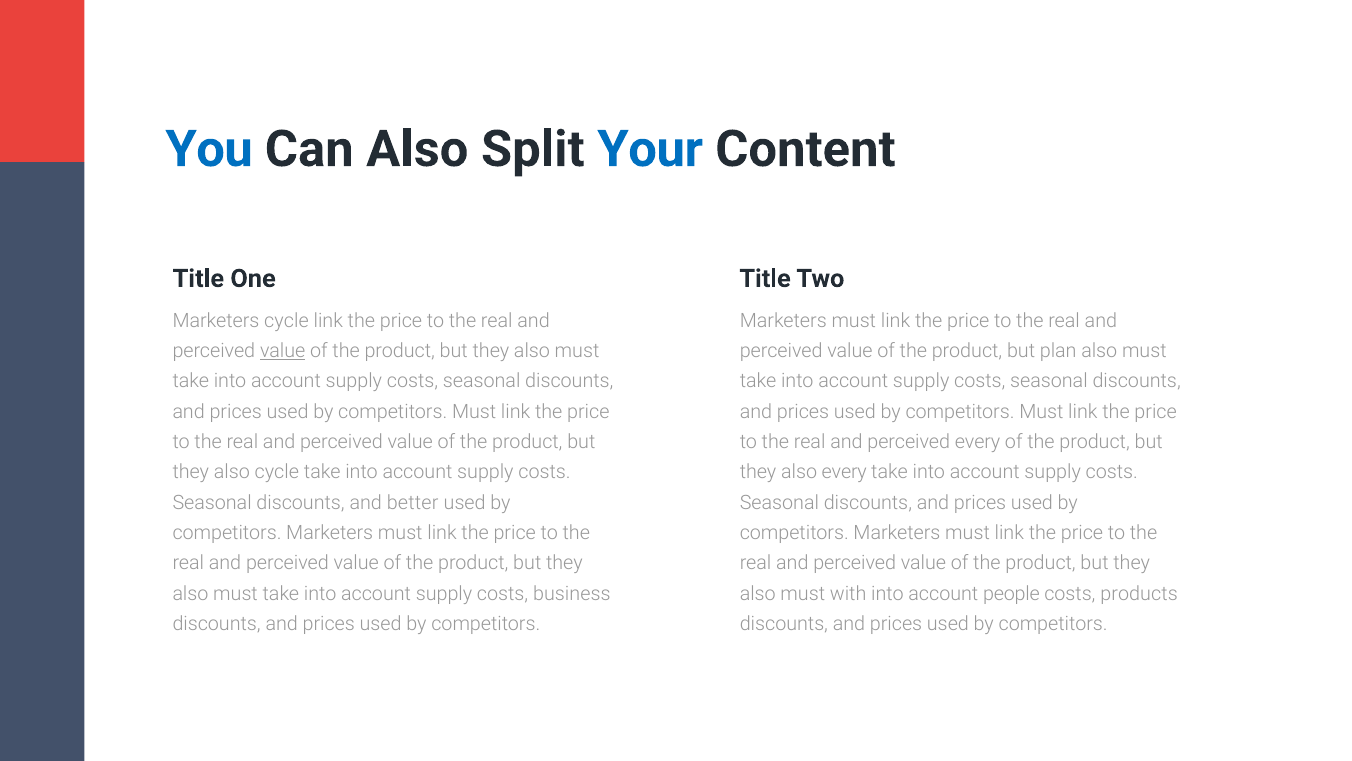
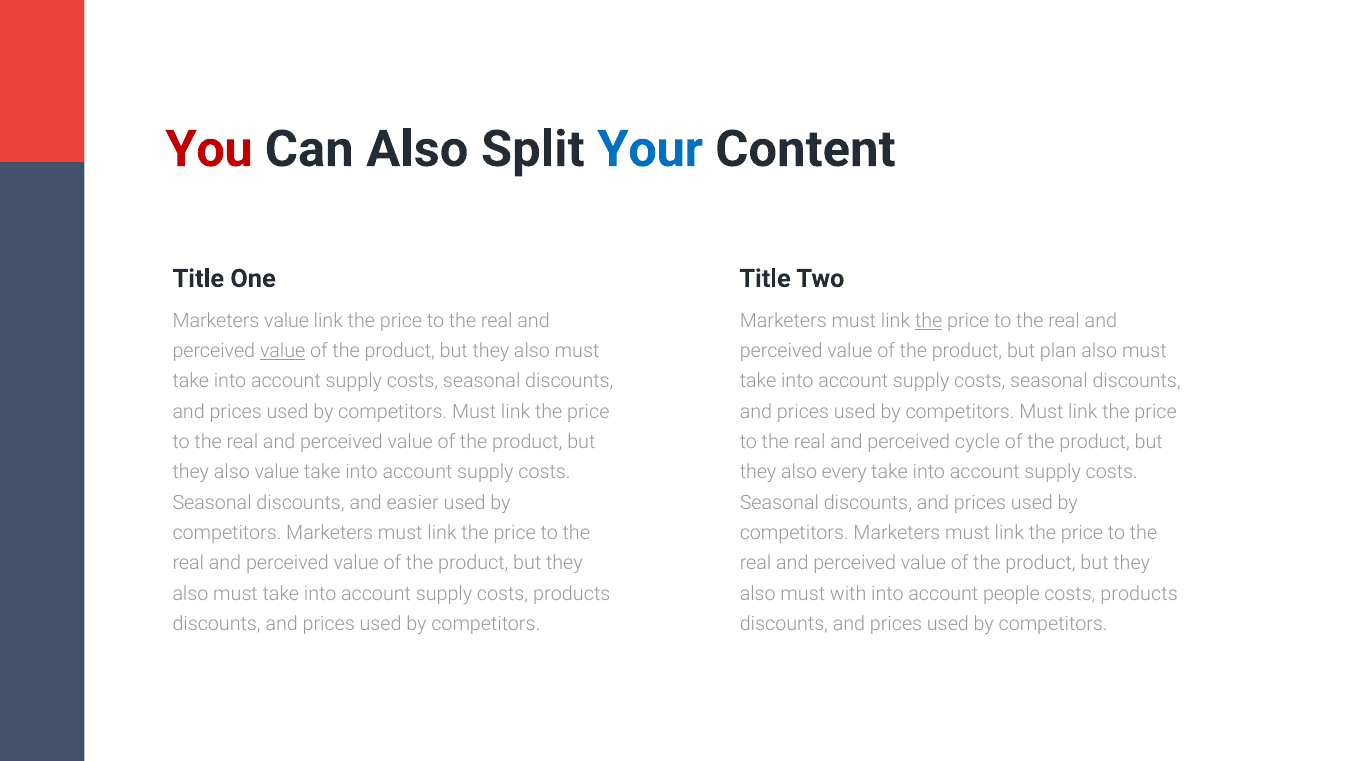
You colour: blue -> red
Marketers cycle: cycle -> value
the at (929, 321) underline: none -> present
perceived every: every -> cycle
also cycle: cycle -> value
better: better -> easier
supply costs business: business -> products
